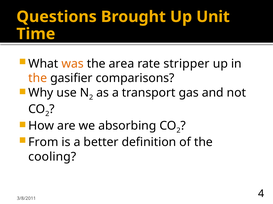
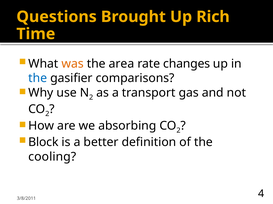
Unit: Unit -> Rich
stripper: stripper -> changes
the at (38, 78) colour: orange -> blue
From: From -> Block
